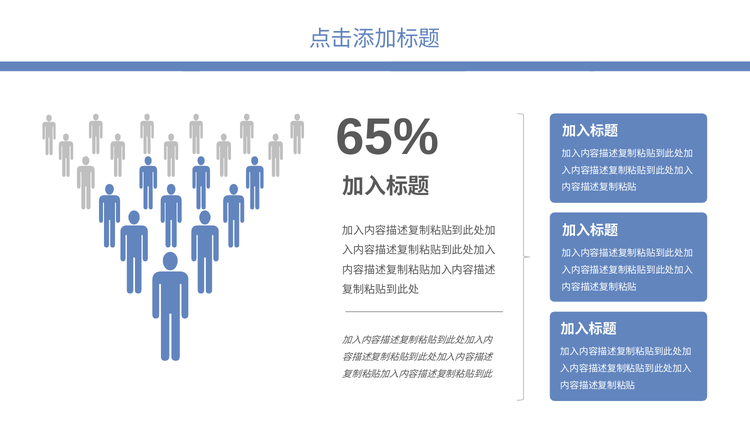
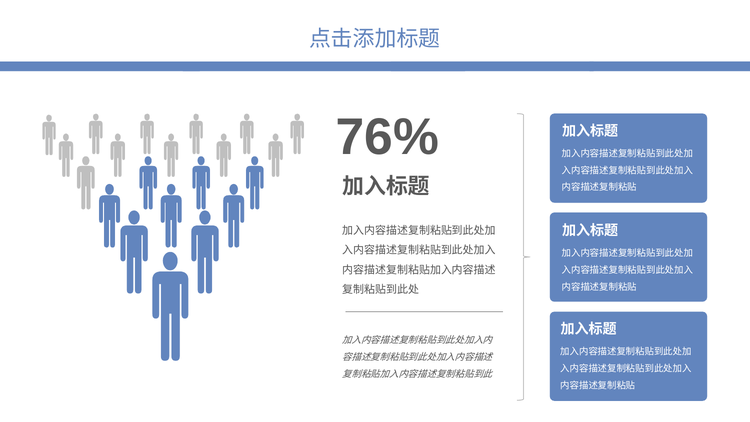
65%: 65% -> 76%
